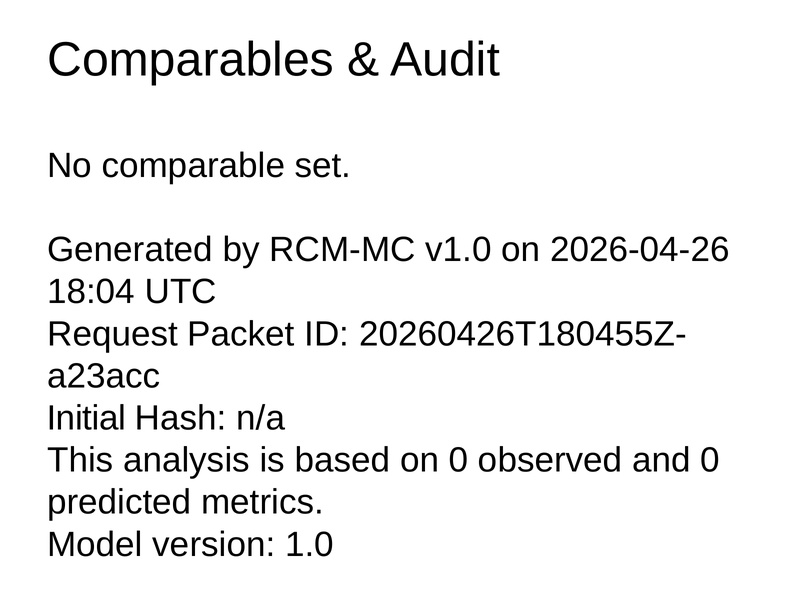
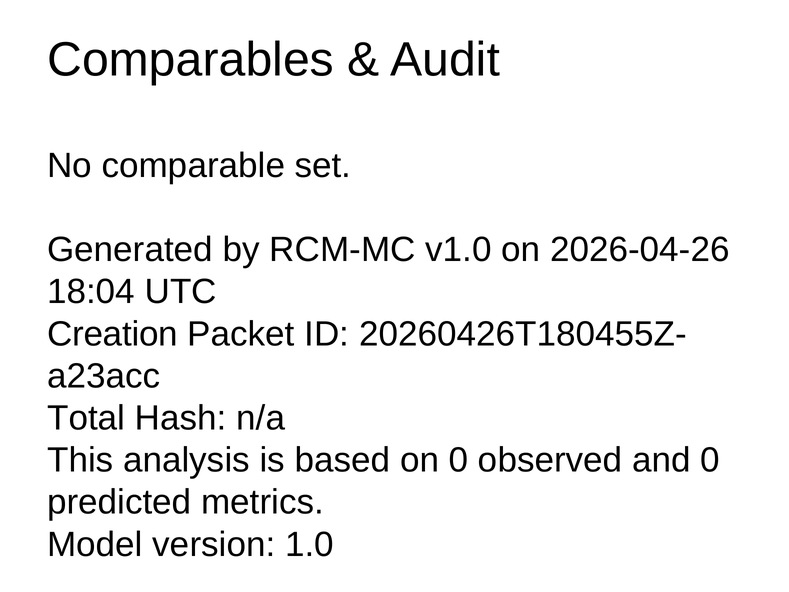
Request: Request -> Creation
Initial: Initial -> Total
